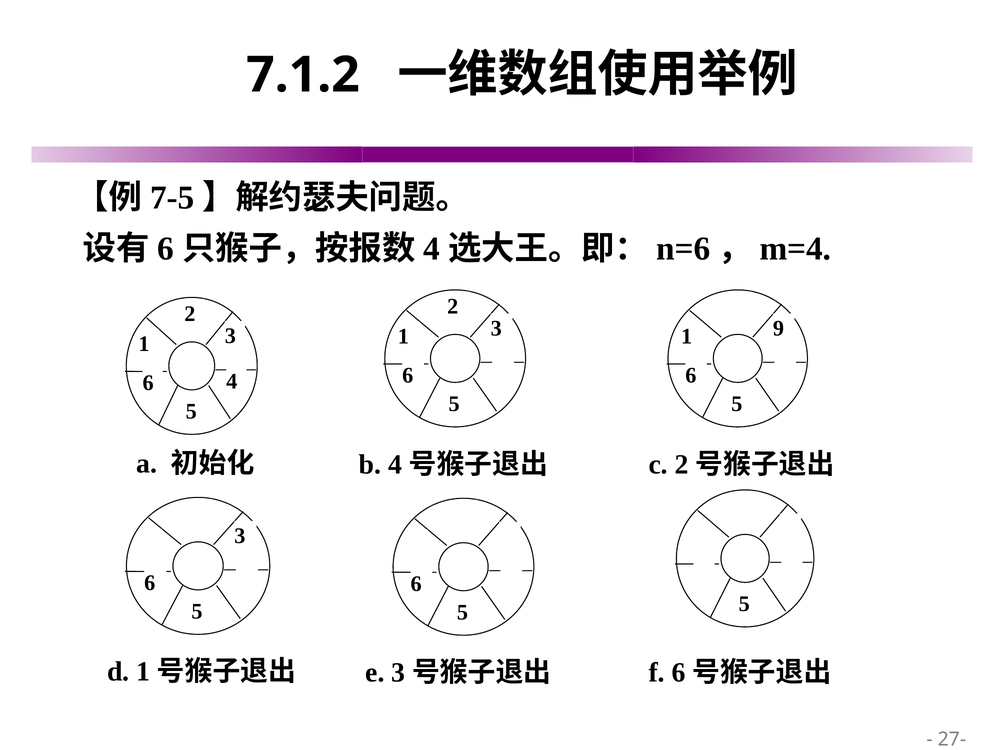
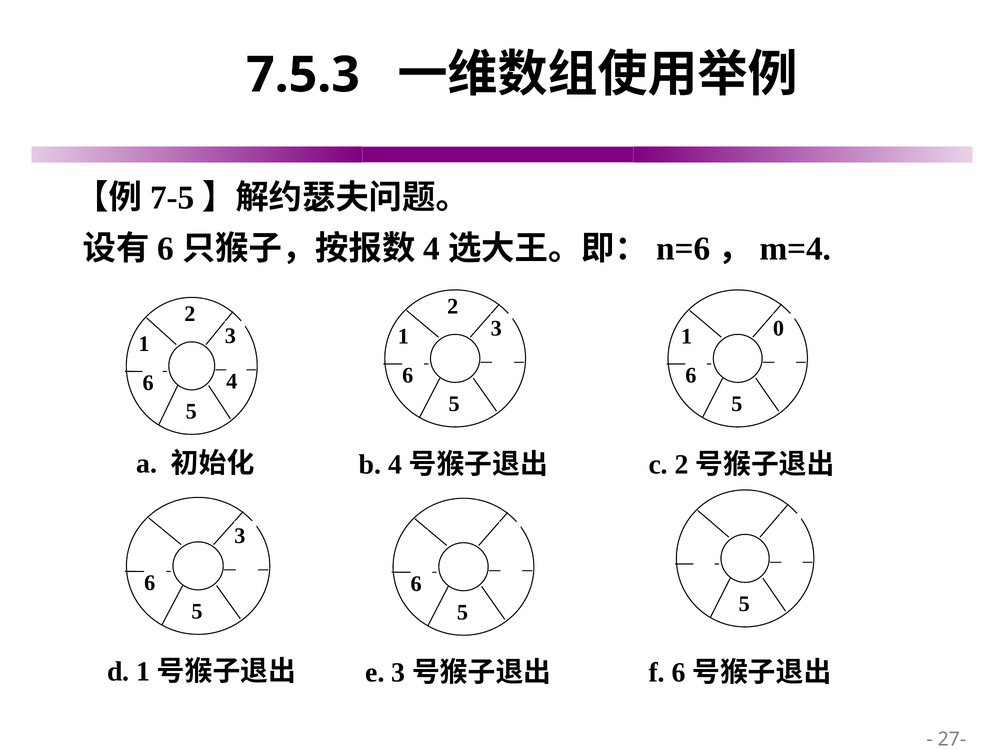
7.1.2: 7.1.2 -> 7.5.3
9: 9 -> 0
